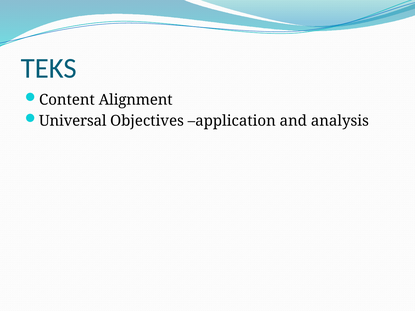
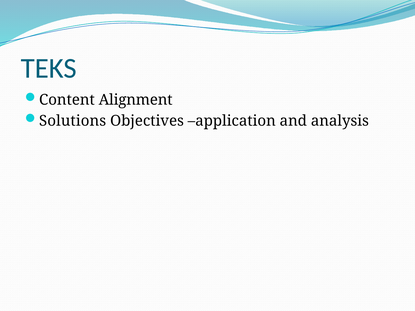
Universal: Universal -> Solutions
